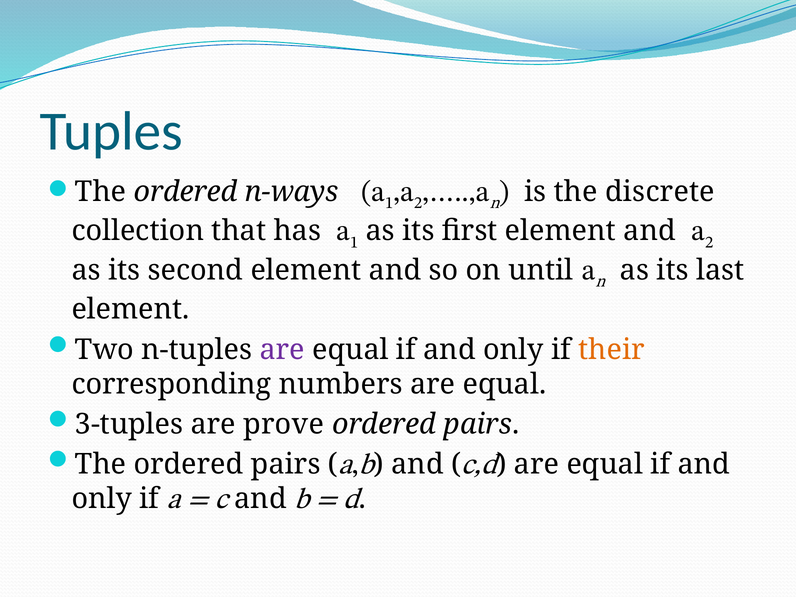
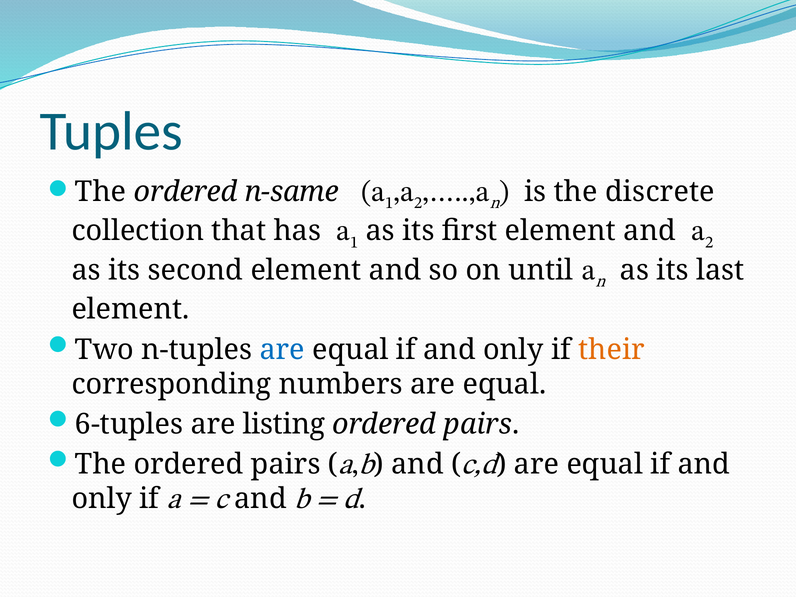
n-ways: n-ways -> n-same
are at (282, 350) colour: purple -> blue
3-tuples: 3-tuples -> 6-tuples
prove: prove -> listing
